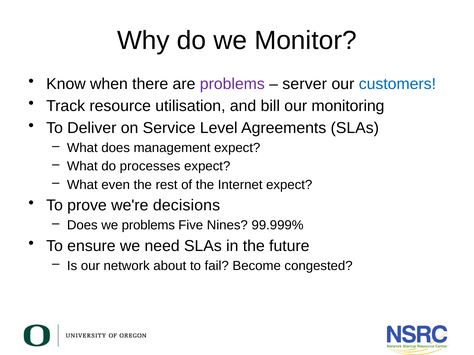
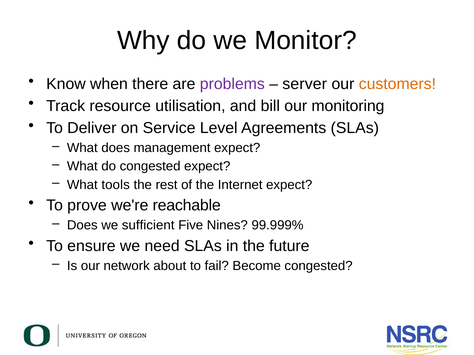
customers colour: blue -> orange
do processes: processes -> congested
even: even -> tools
decisions: decisions -> reachable
we problems: problems -> sufficient
